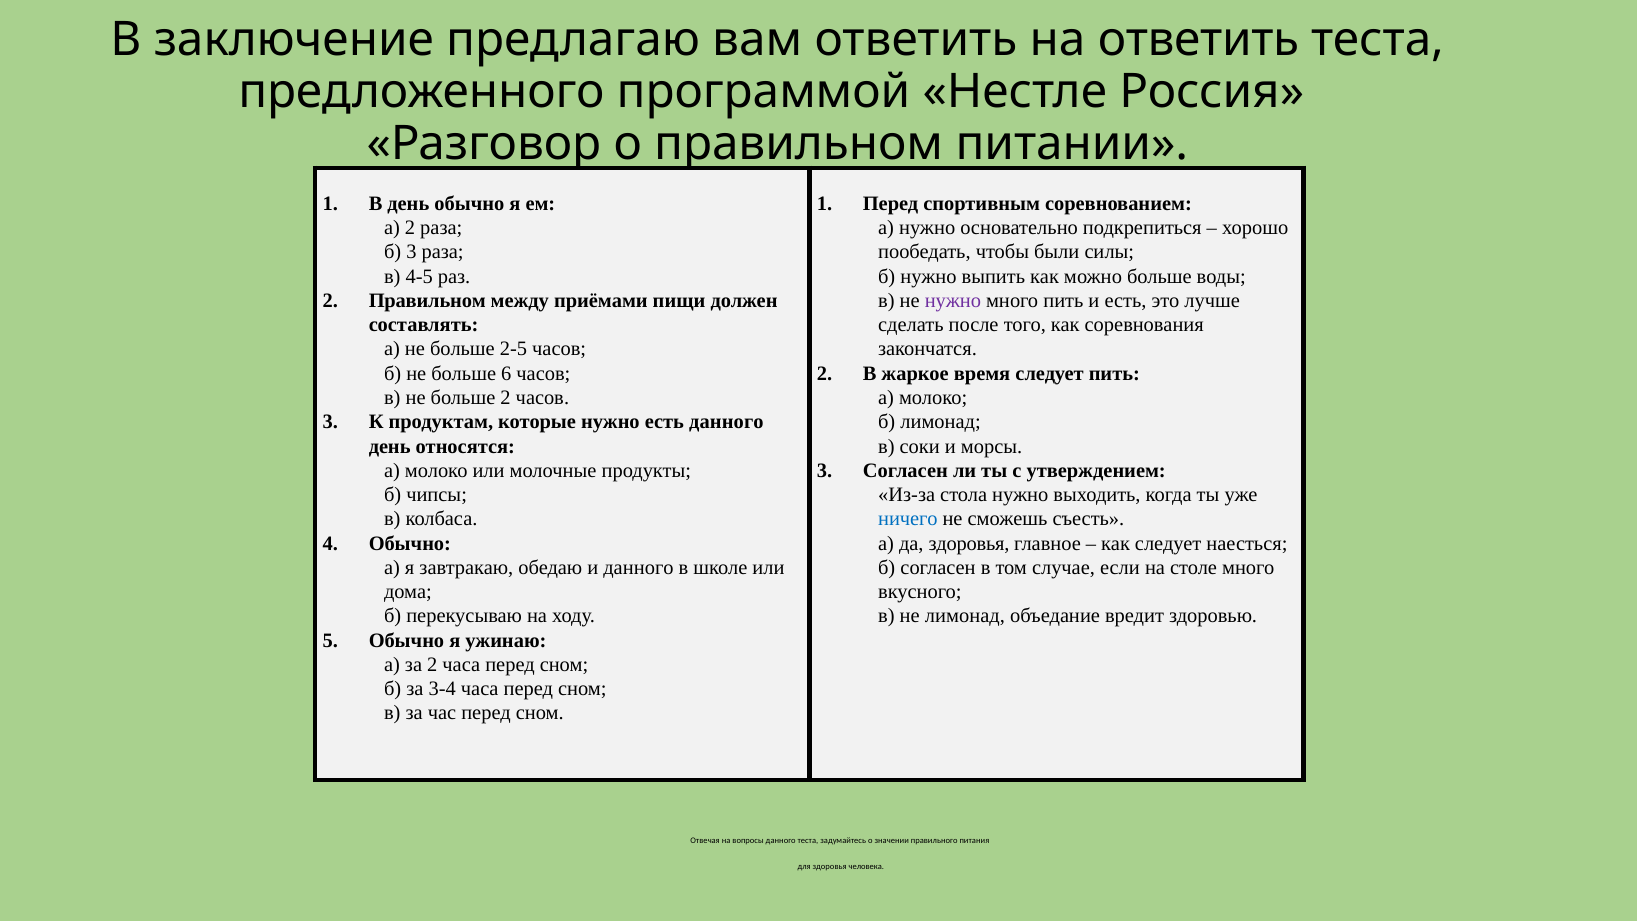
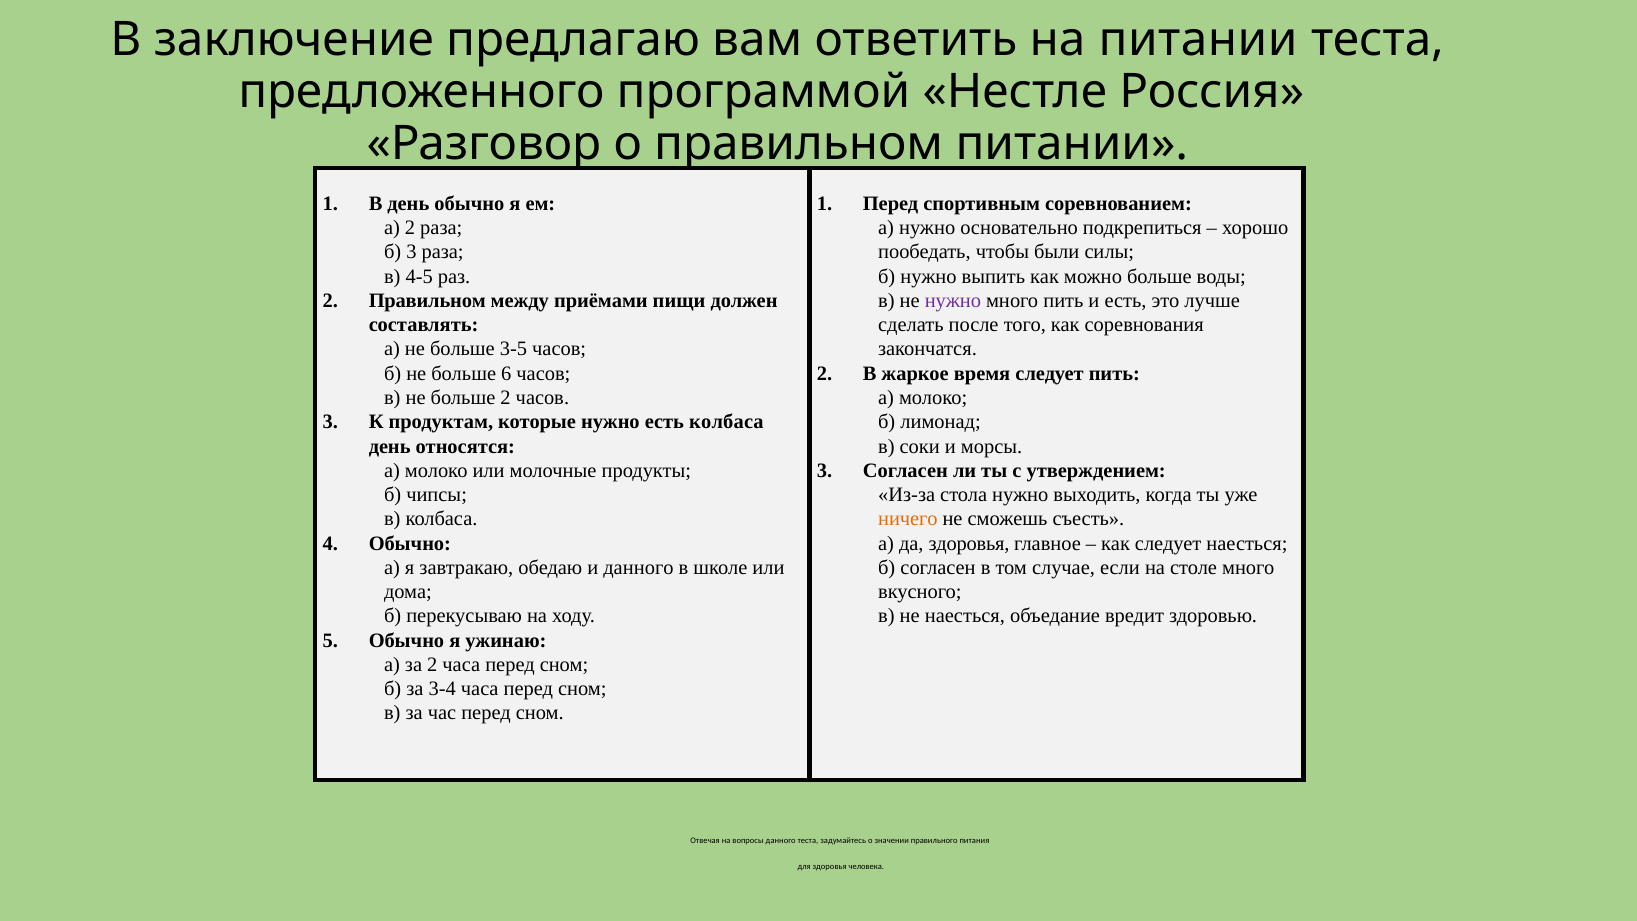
на ответить: ответить -> питании
2-5: 2-5 -> 3-5
есть данного: данного -> колбаса
ничего colour: blue -> orange
не лимонад: лимонад -> наесться
